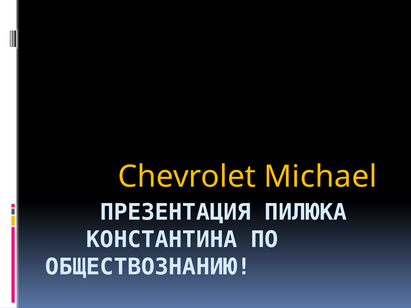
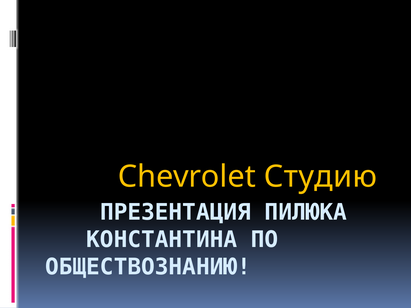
Michael: Michael -> Студию
